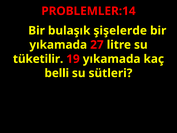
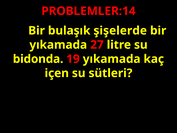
tüketilir: tüketilir -> bidonda
belli: belli -> içen
